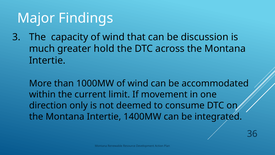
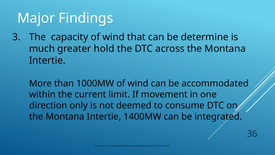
discussion: discussion -> determine
